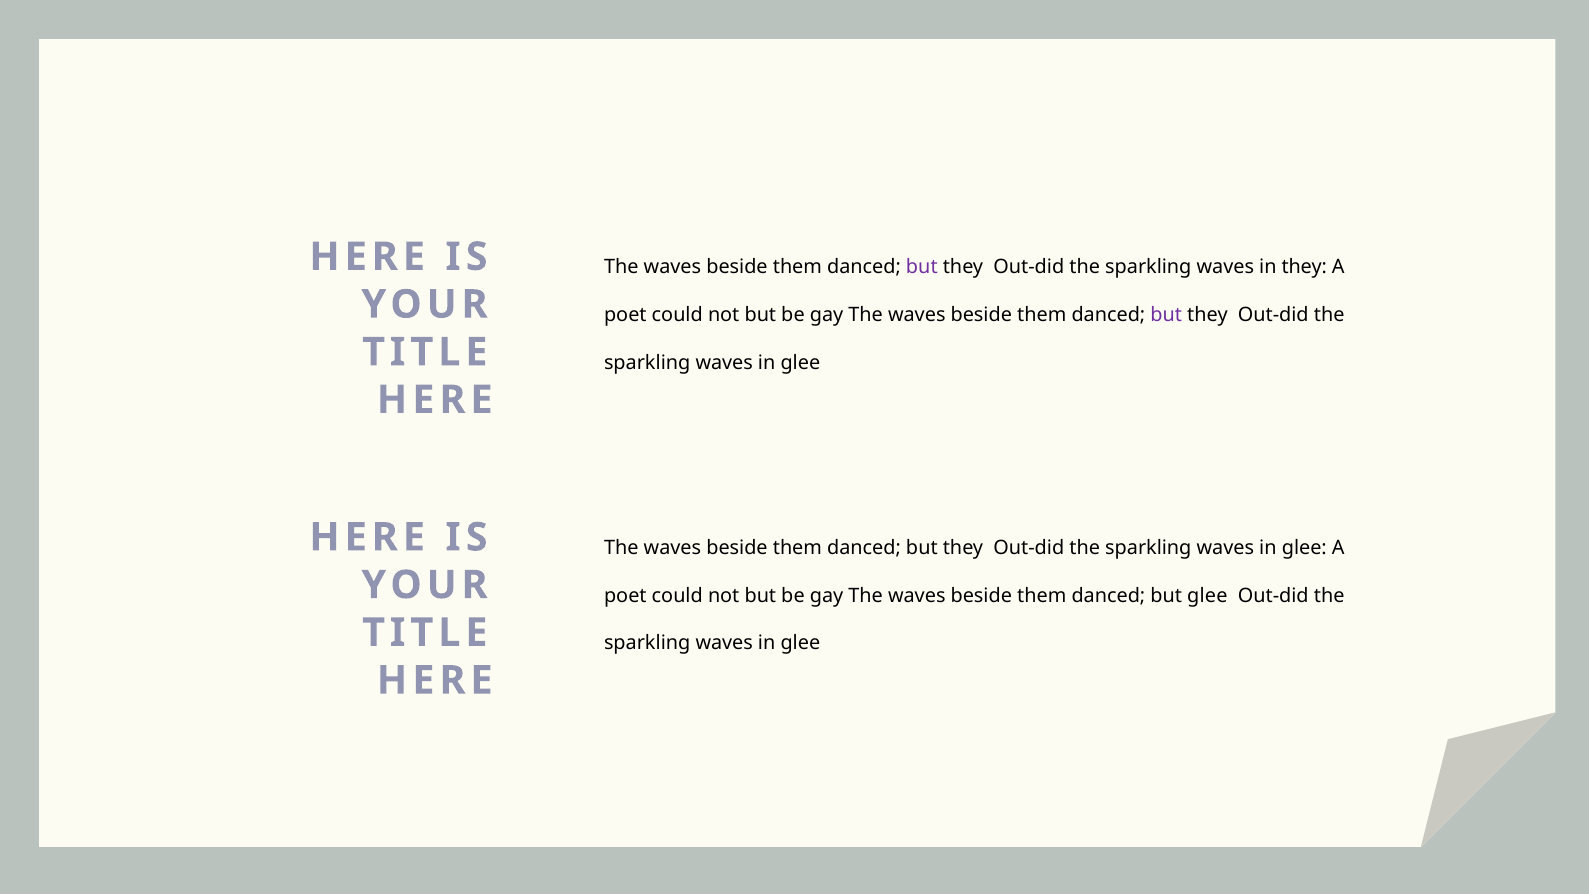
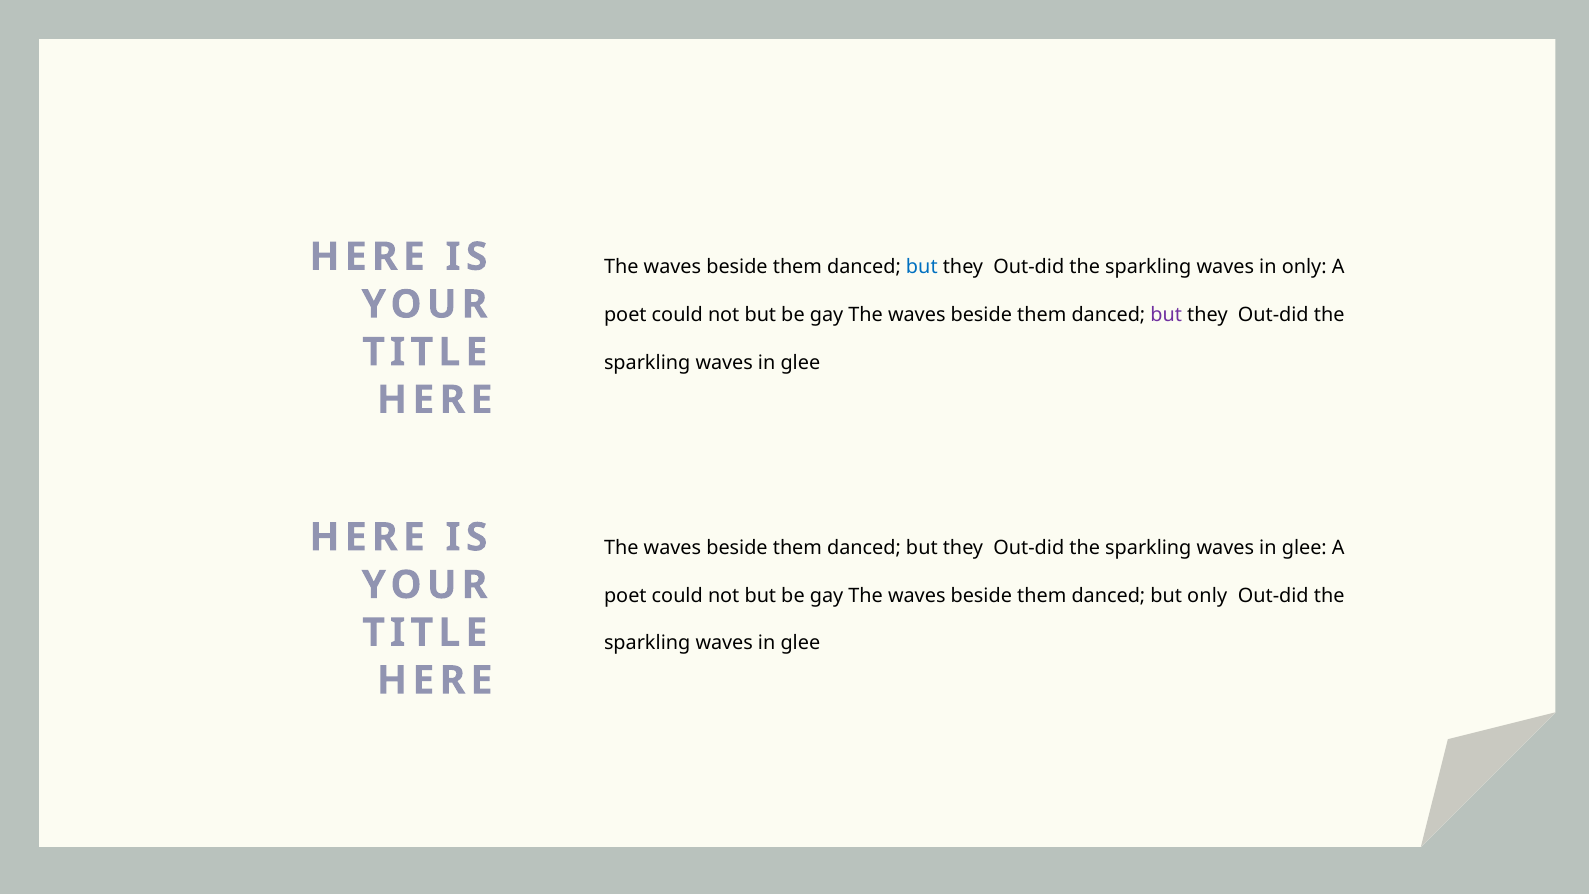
but at (922, 267) colour: purple -> blue
in they: they -> only
but glee: glee -> only
